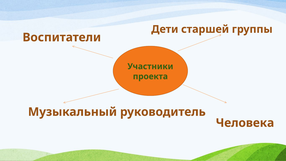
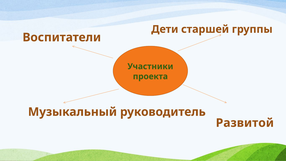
Человека: Человека -> Развитой
